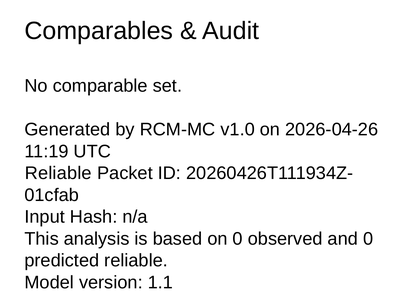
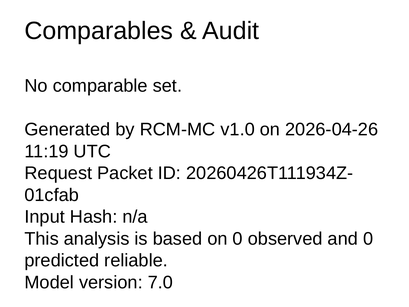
Reliable at (58, 173): Reliable -> Request
1.1: 1.1 -> 7.0
